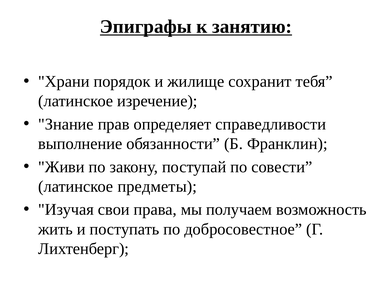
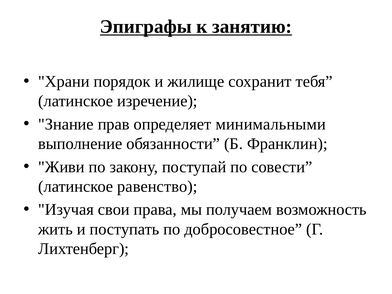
справедливости: справедливости -> минимальными
предметы: предметы -> равенство
